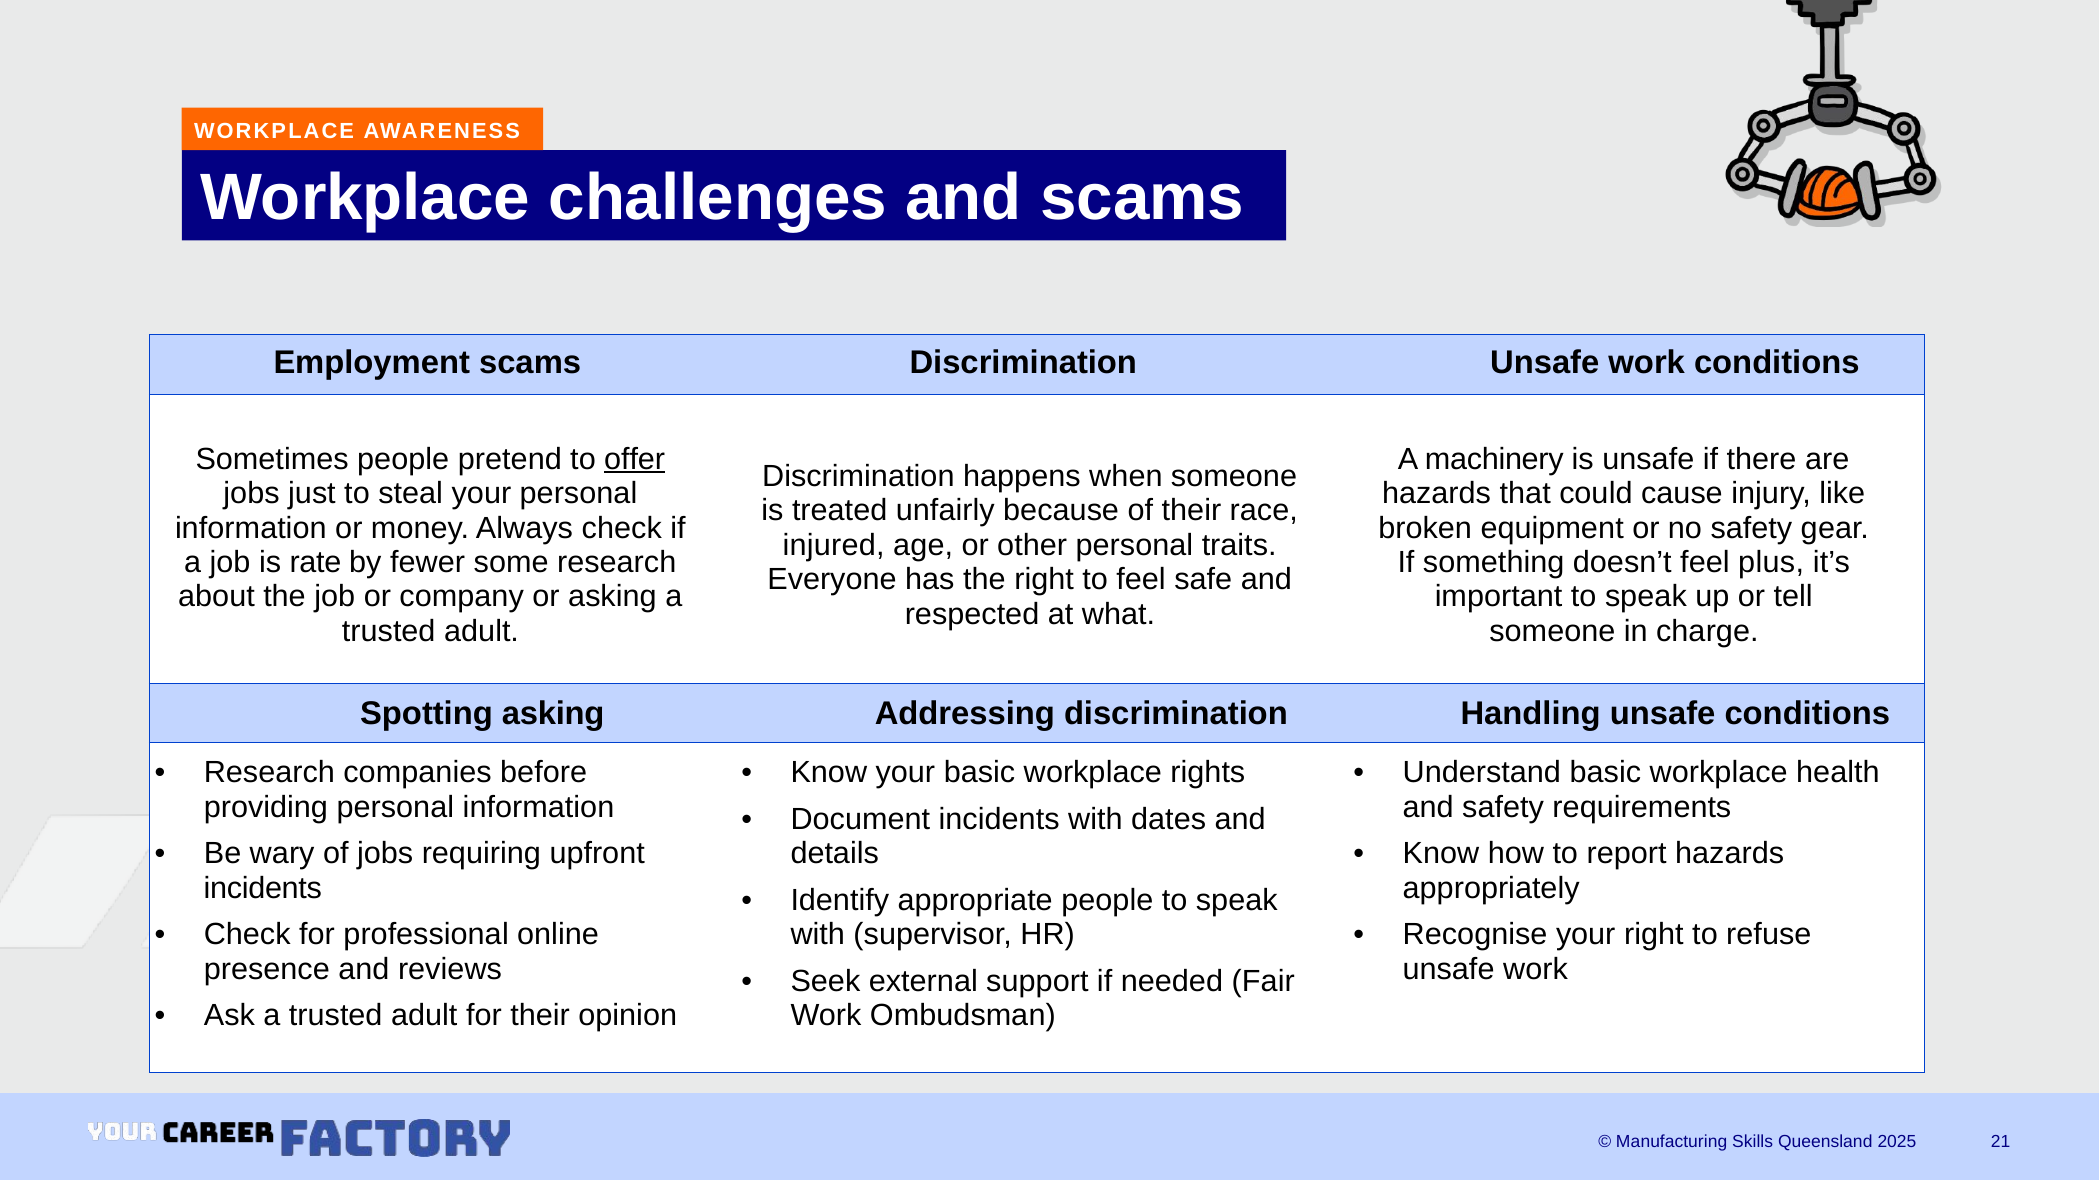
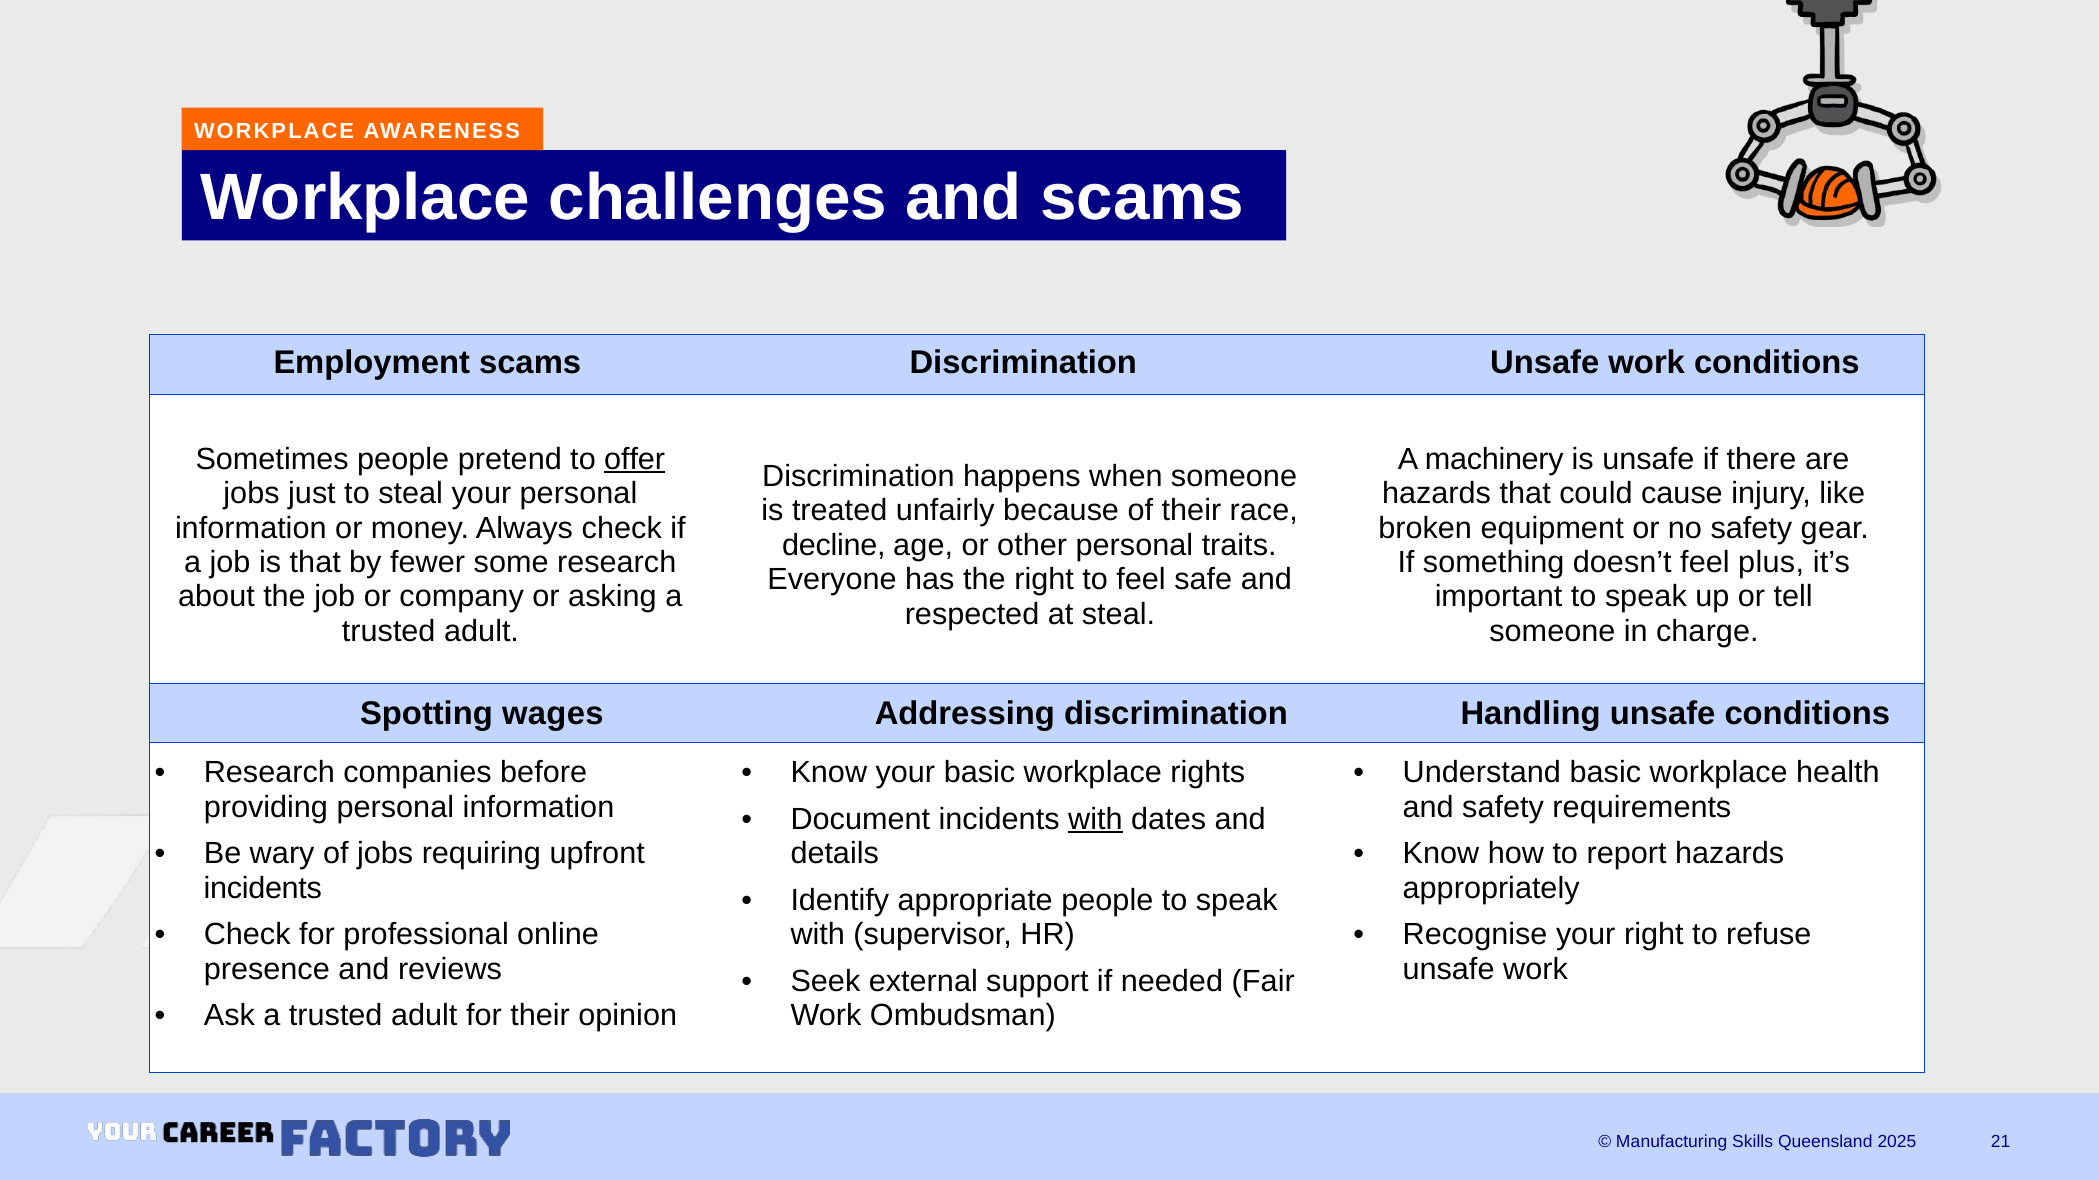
injured: injured -> decline
is rate: rate -> that
at what: what -> steal
Spotting asking: asking -> wages
with at (1095, 820) underline: none -> present
